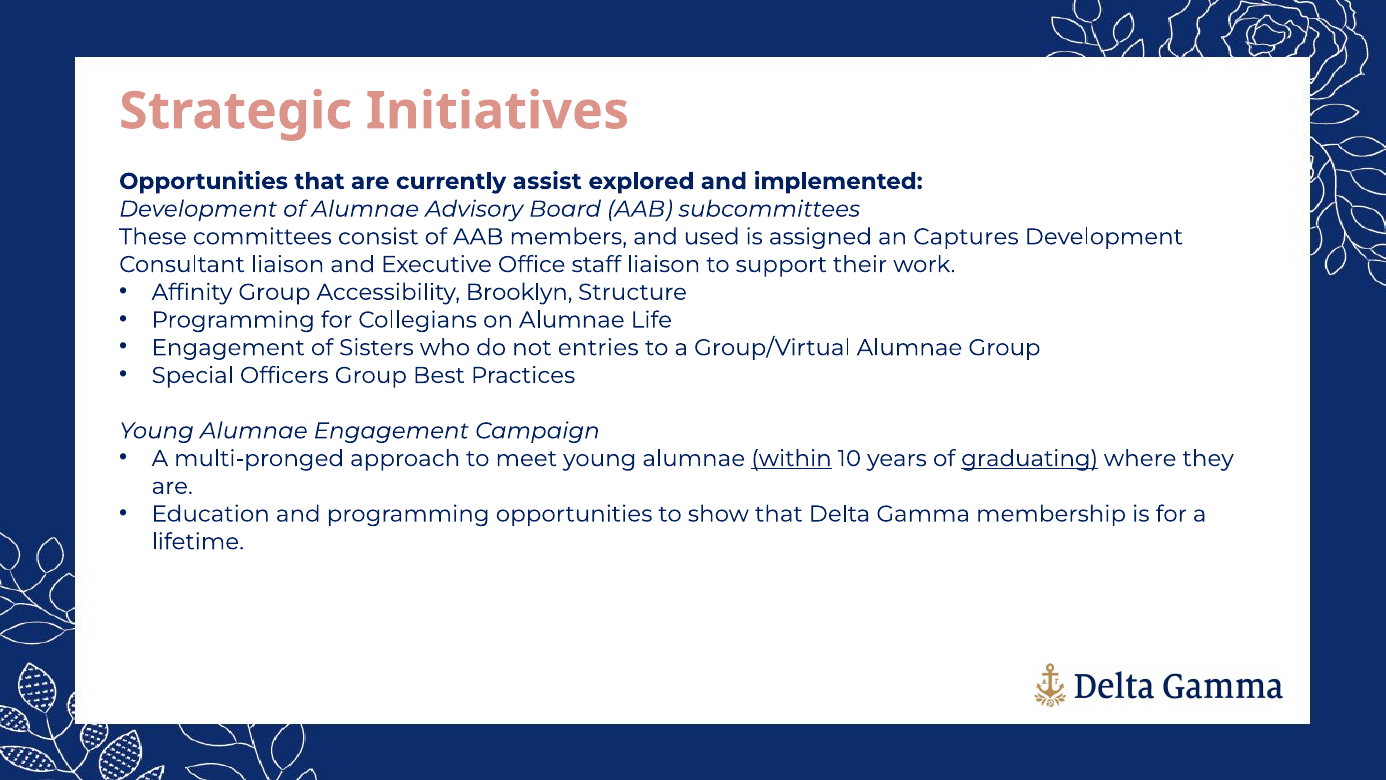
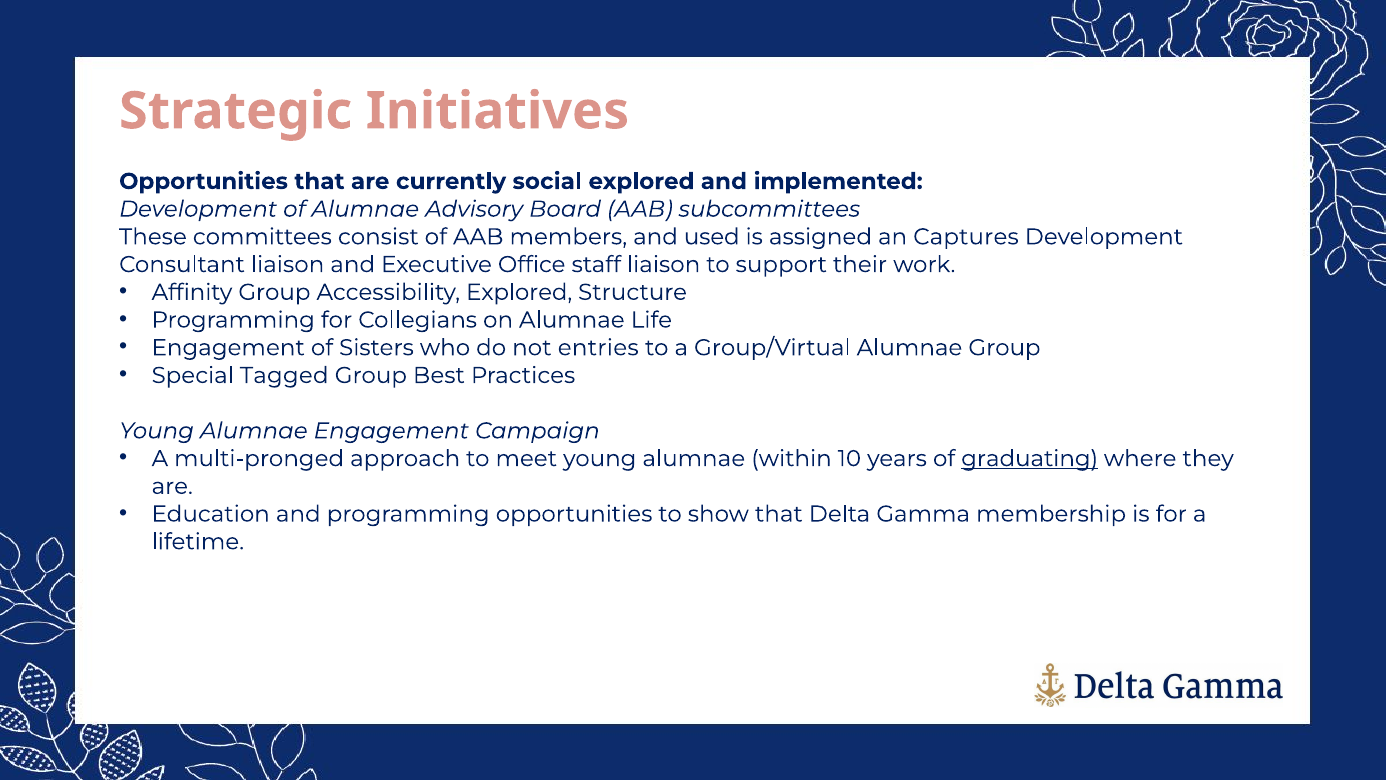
assist: assist -> social
Accessibility Brooklyn: Brooklyn -> Explored
Officers: Officers -> Tagged
within underline: present -> none
